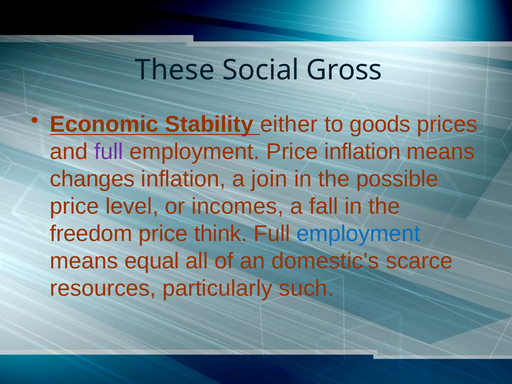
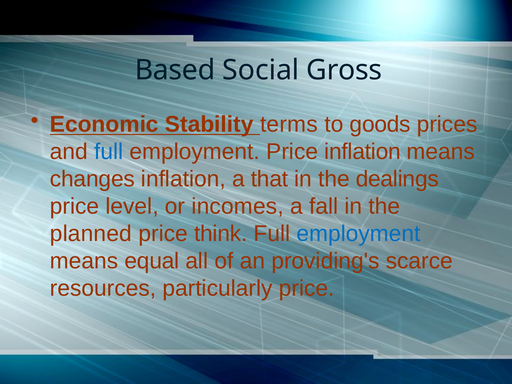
These: These -> Based
either: either -> terms
full at (109, 152) colour: purple -> blue
join: join -> that
possible: possible -> dealings
freedom: freedom -> planned
domestic's: domestic's -> providing's
particularly such: such -> price
